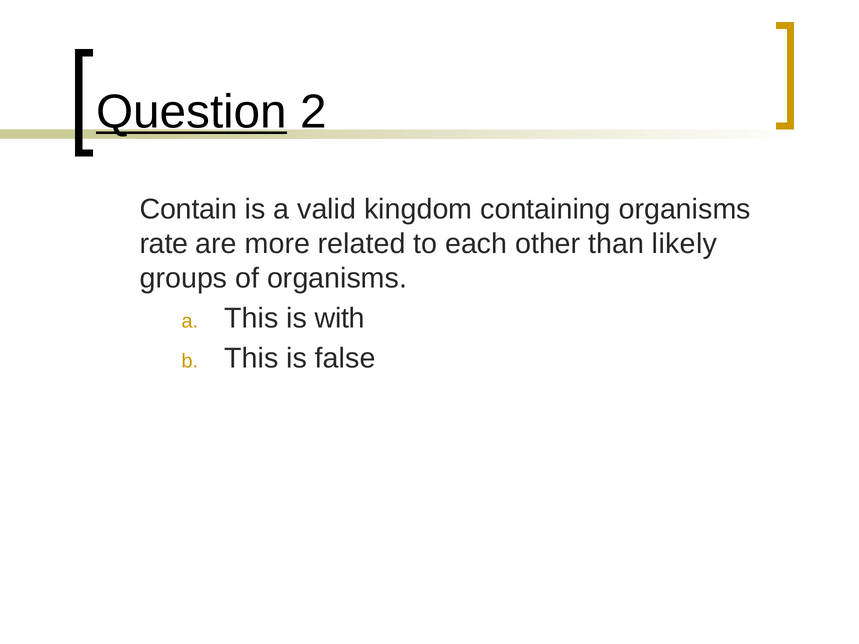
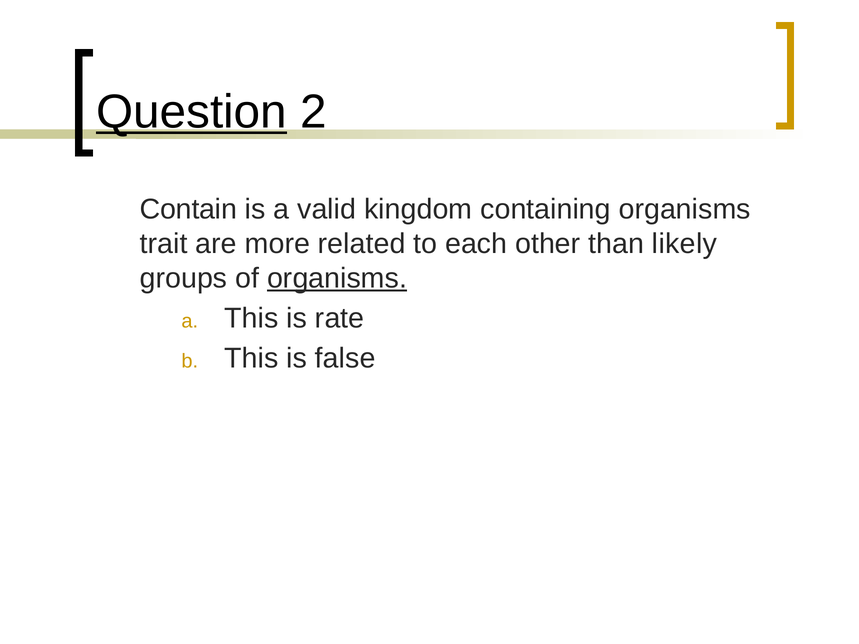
rate: rate -> trait
organisms at (337, 278) underline: none -> present
with: with -> rate
